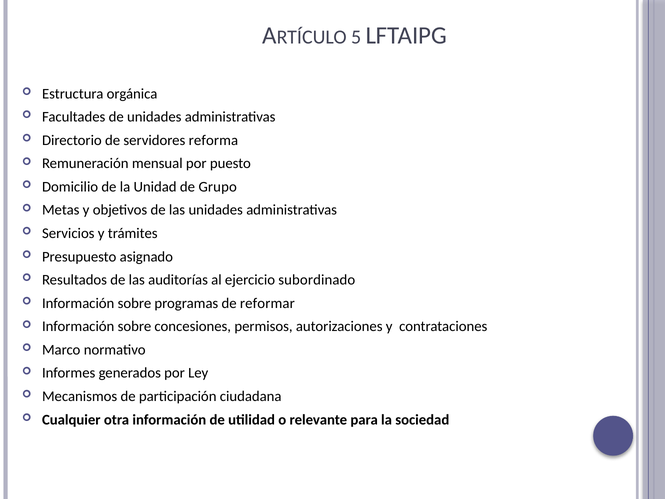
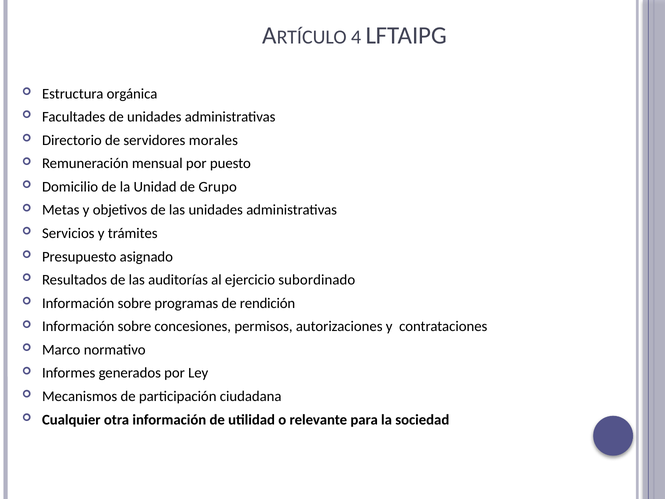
5: 5 -> 4
reforma: reforma -> morales
reformar: reformar -> rendición
